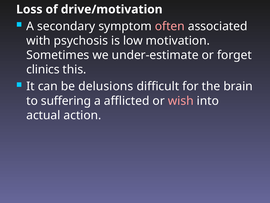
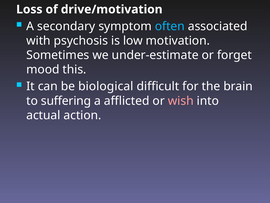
often colour: pink -> light blue
clinics: clinics -> mood
delusions: delusions -> biological
